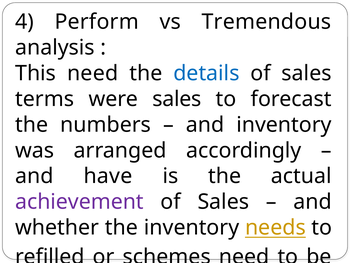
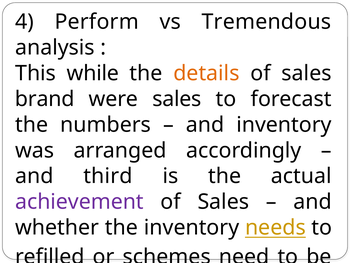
This need: need -> while
details colour: blue -> orange
terms: terms -> brand
have: have -> third
